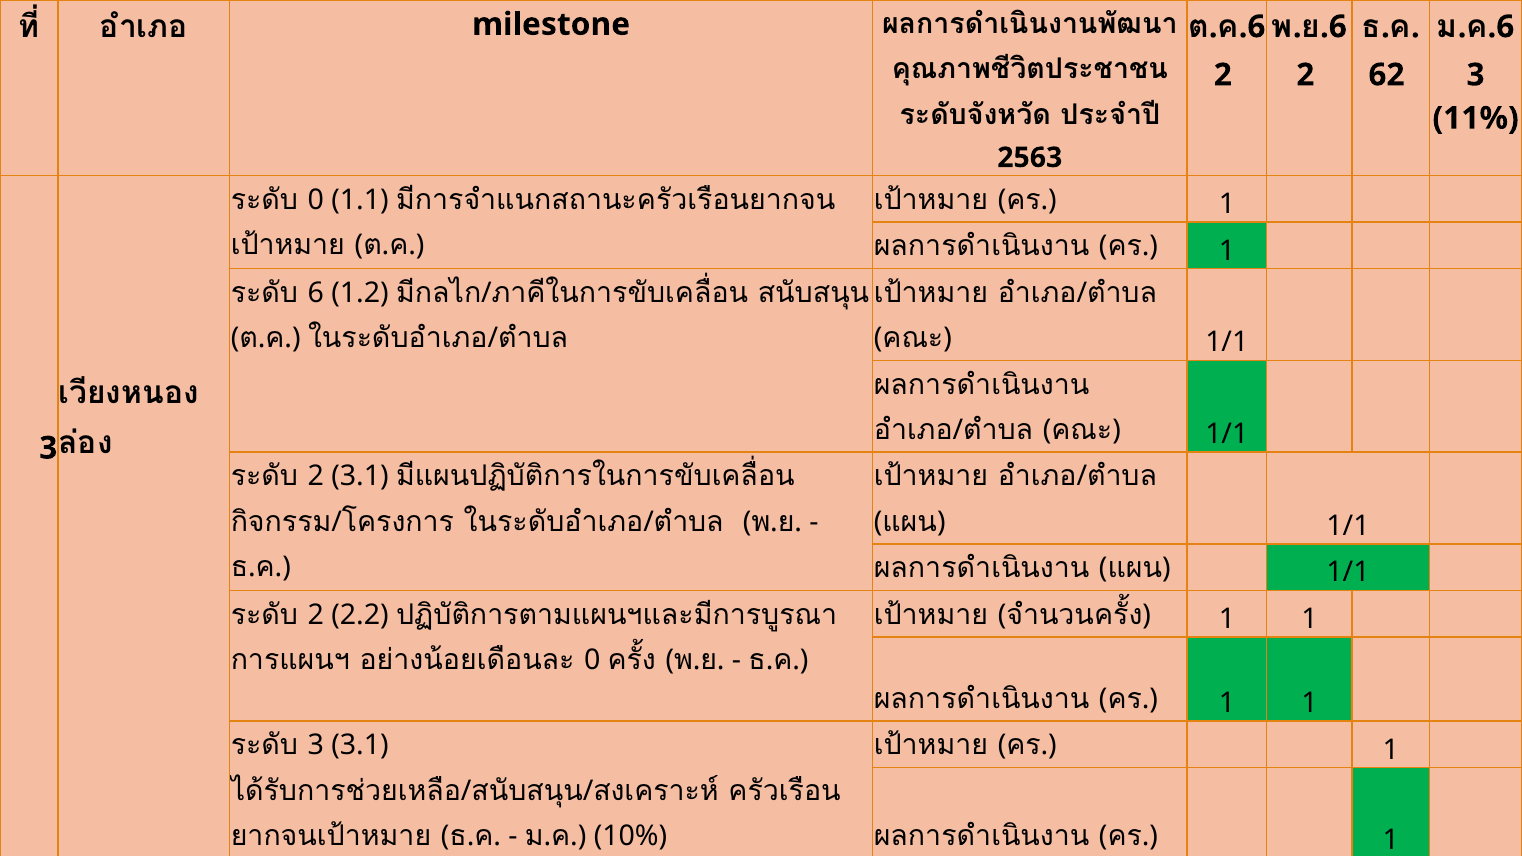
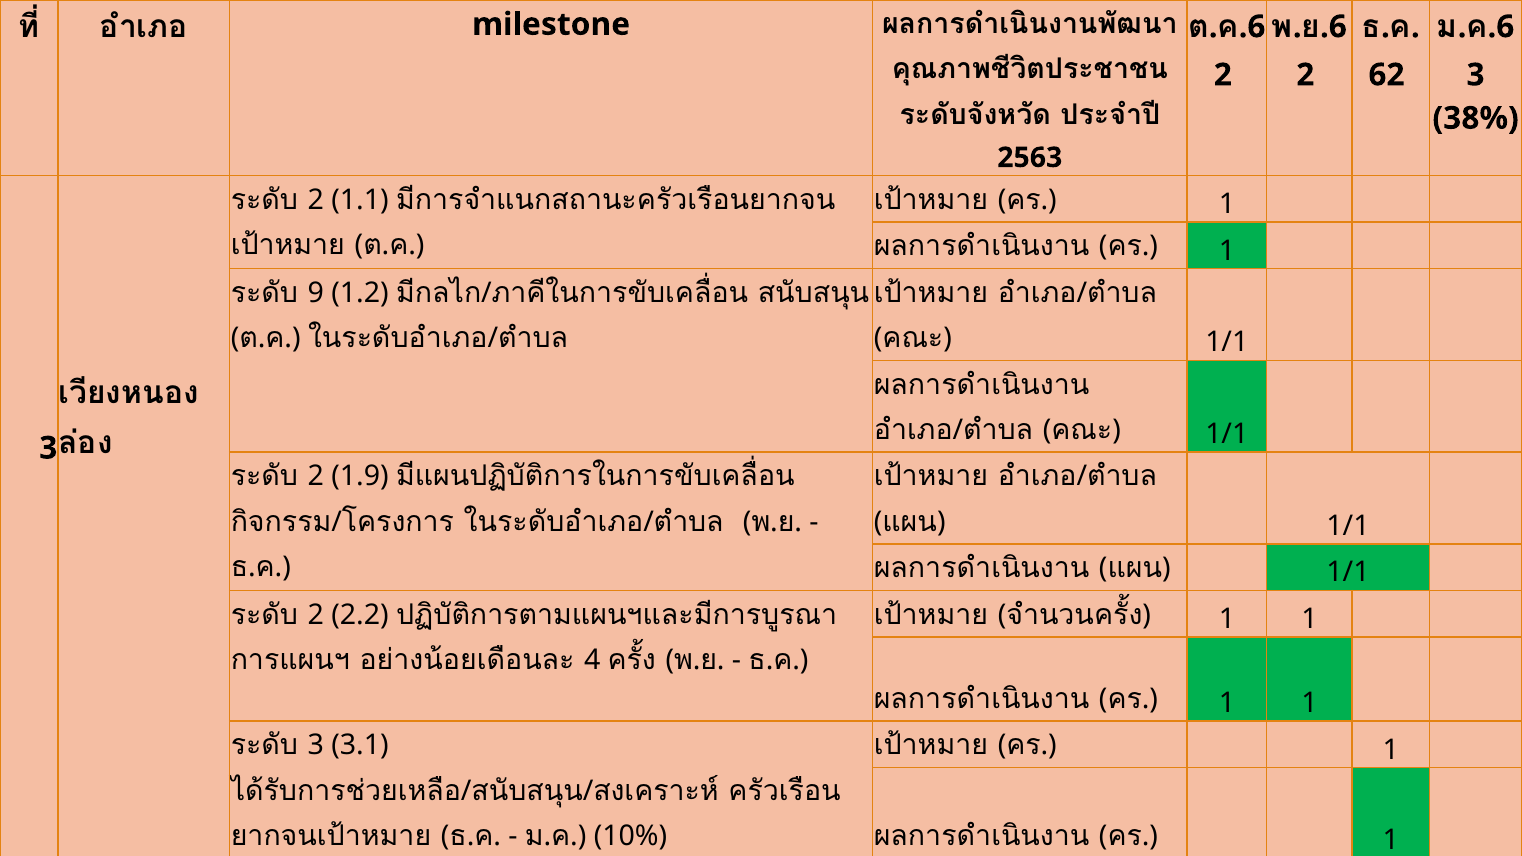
11%: 11% -> 38%
0 at (316, 200): 0 -> 2
6: 6 -> 9
2 3.1: 3.1 -> 1.9
0 at (592, 660): 0 -> 4
